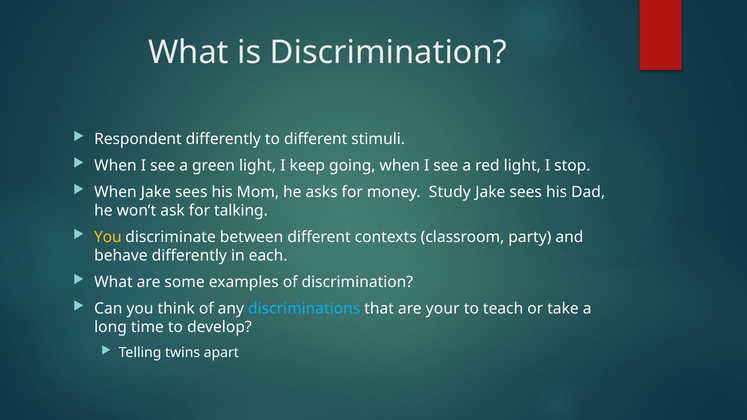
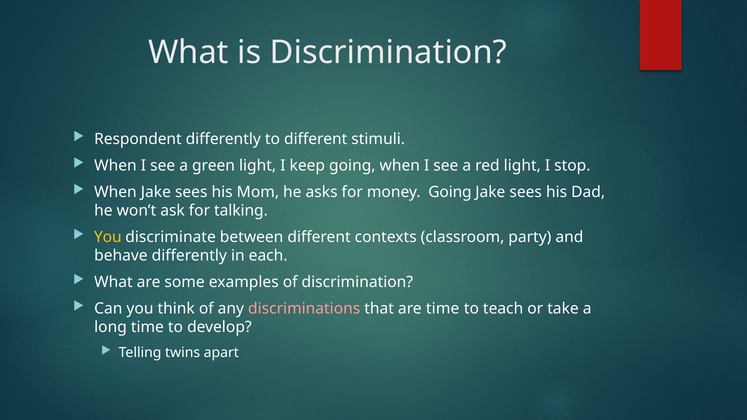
money Study: Study -> Going
discriminations colour: light blue -> pink
are your: your -> time
